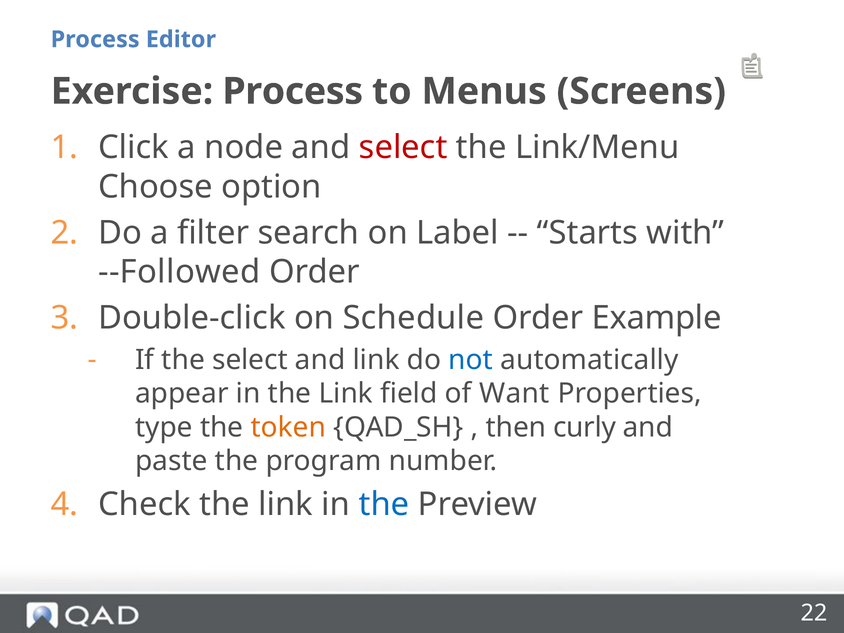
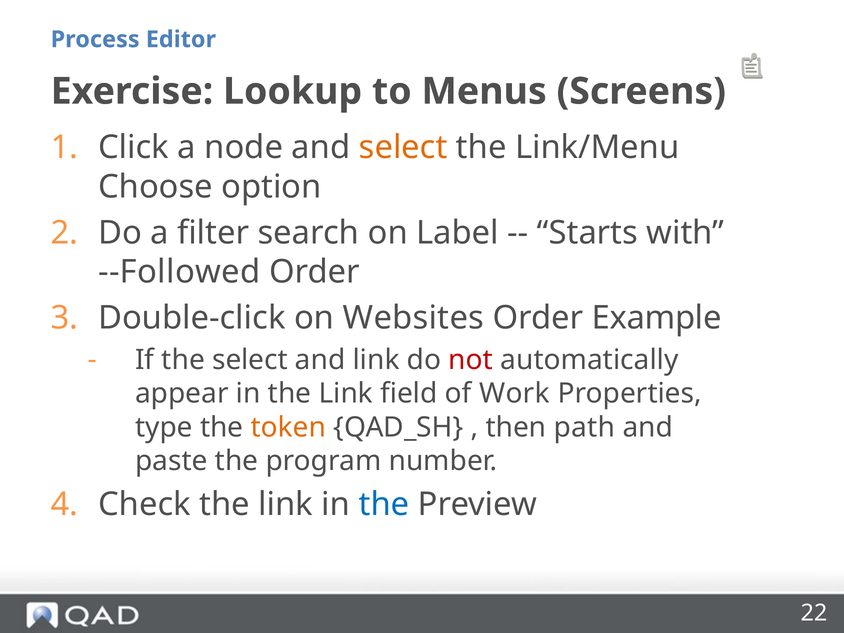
Exercise Process: Process -> Lookup
select at (403, 148) colour: red -> orange
Schedule: Schedule -> Websites
not colour: blue -> red
Want: Want -> Work
curly: curly -> path
